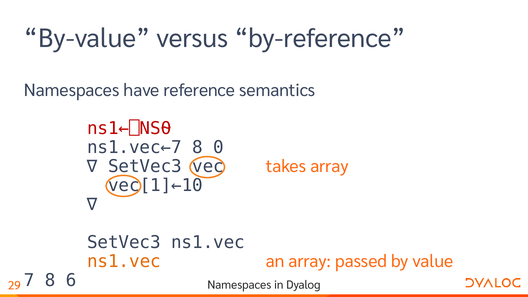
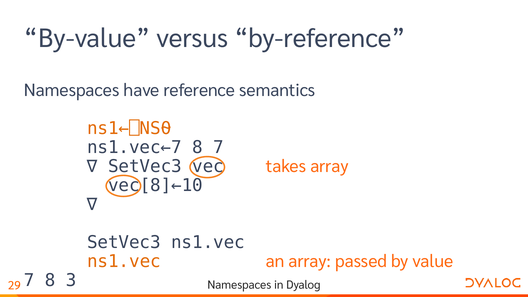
ns1←⎕NS⍬ colour: red -> orange
8 0: 0 -> 7
vec[1]←10: vec[1]←10 -> vec[8]←10
6: 6 -> 3
